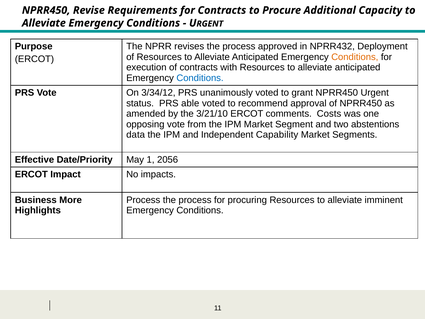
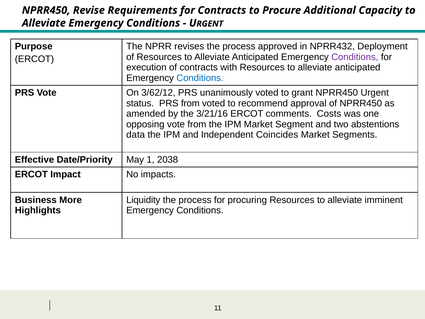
Conditions at (355, 57) colour: orange -> purple
3/34/12: 3/34/12 -> 3/62/12
PRS able: able -> from
3/21/10: 3/21/10 -> 3/21/16
Capability: Capability -> Coincides
2056: 2056 -> 2038
Process at (143, 200): Process -> Liquidity
